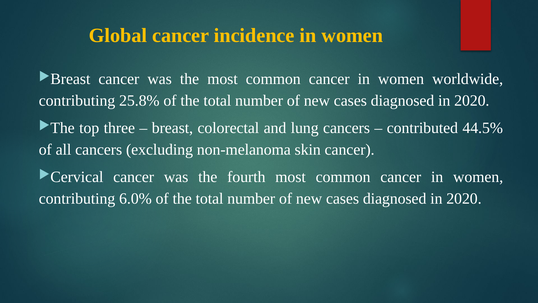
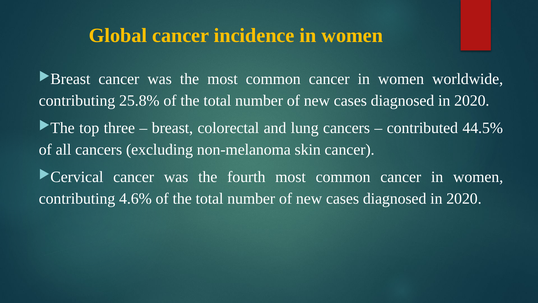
6.0%: 6.0% -> 4.6%
